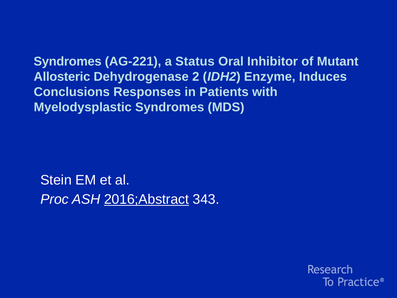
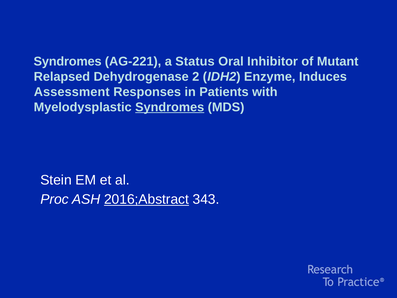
Allosteric: Allosteric -> Relapsed
Conclusions: Conclusions -> Assessment
Syndromes at (170, 107) underline: none -> present
